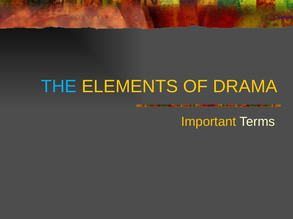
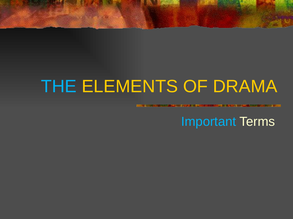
Important colour: yellow -> light blue
